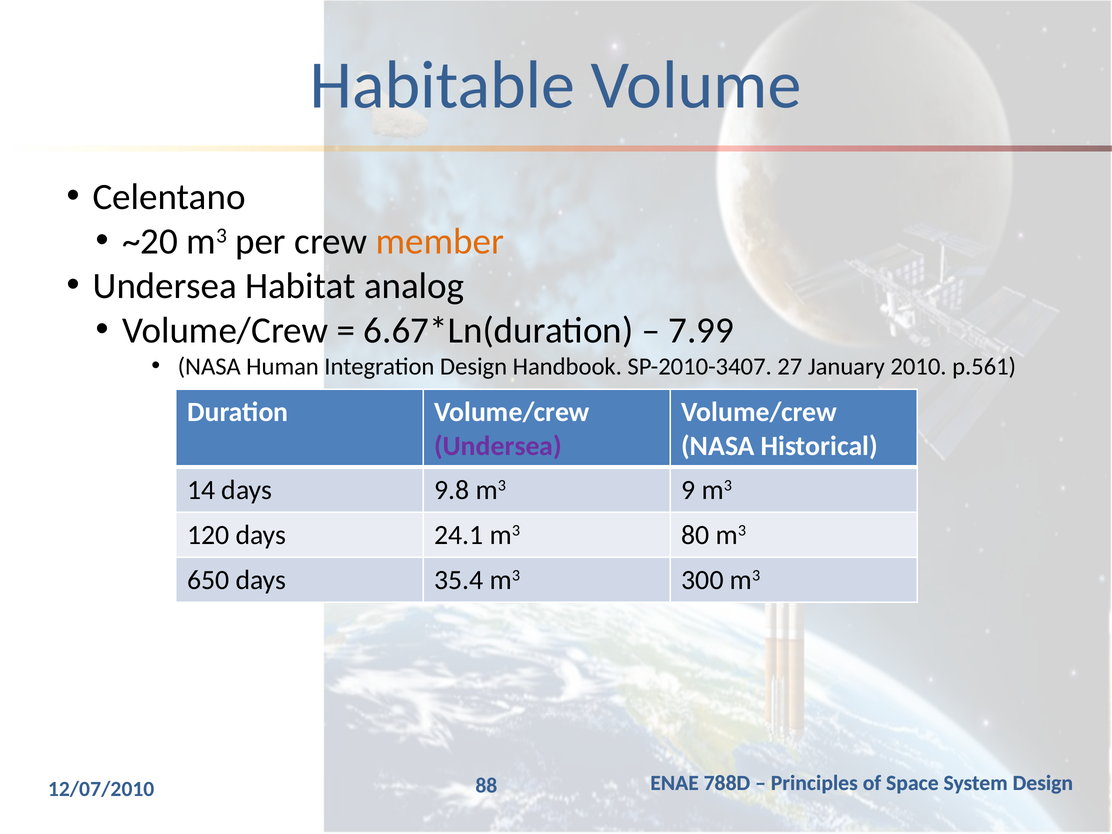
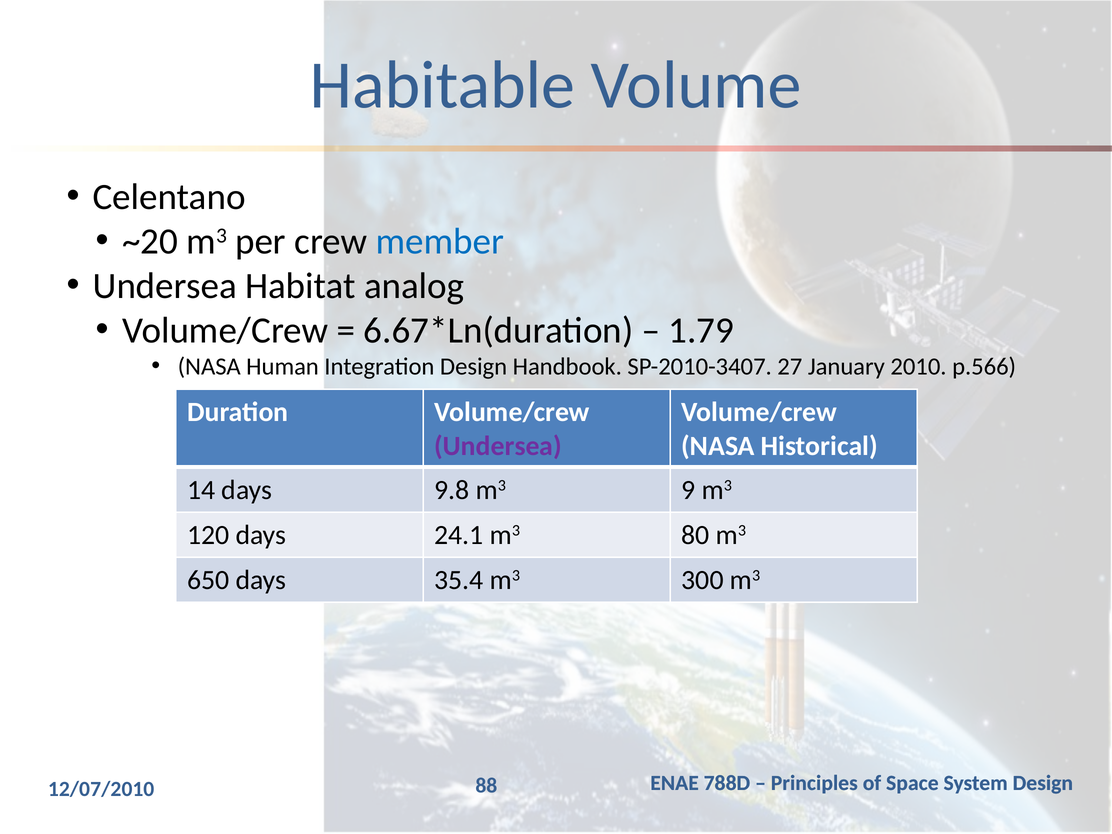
member colour: orange -> blue
7.99: 7.99 -> 1.79
p.561: p.561 -> p.566
